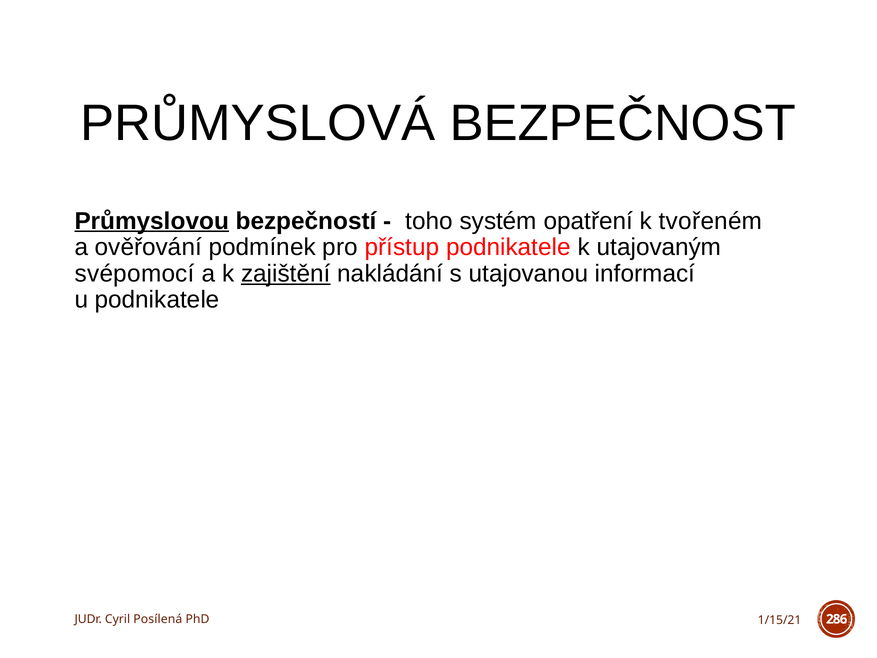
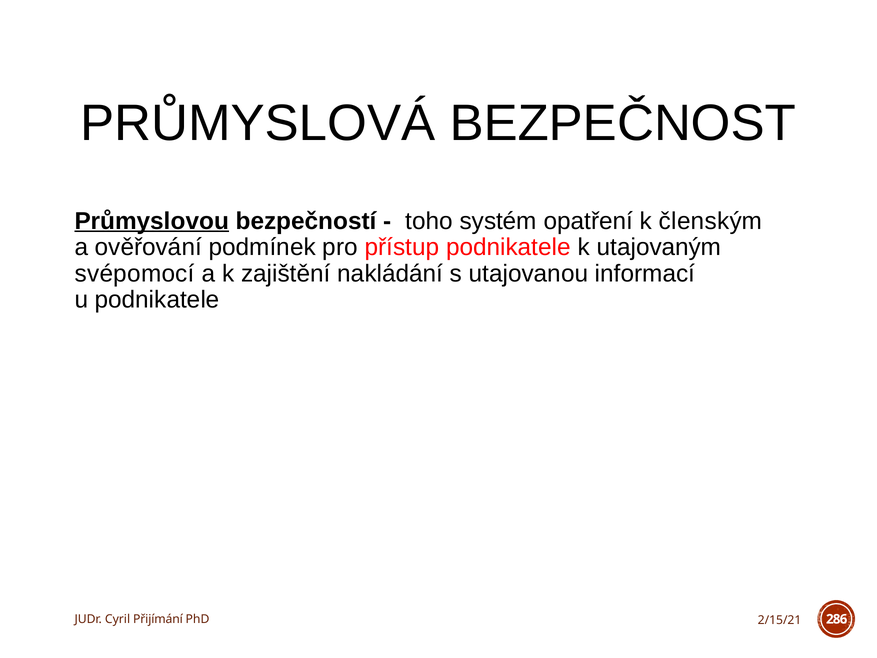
tvořeném: tvořeném -> členským
zajištění underline: present -> none
Posílená: Posílená -> Přijímání
1/15/21: 1/15/21 -> 2/15/21
